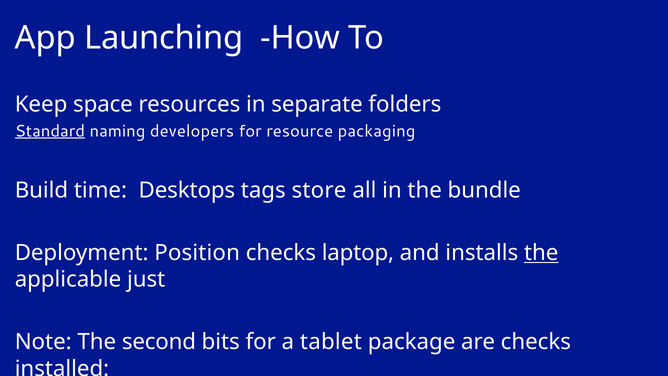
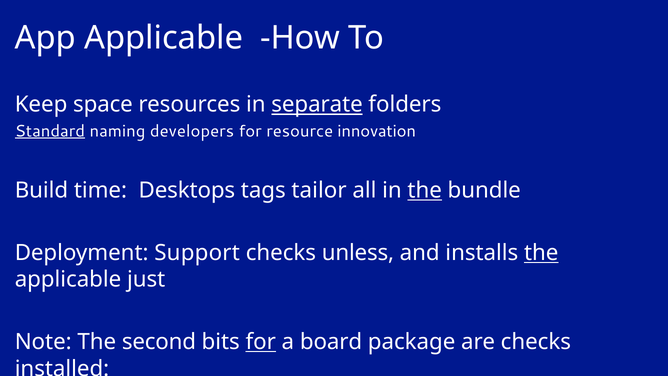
App Launching: Launching -> Applicable
separate underline: none -> present
packaging: packaging -> innovation
store: store -> tailor
the at (425, 190) underline: none -> present
Position: Position -> Support
laptop: laptop -> unless
for at (261, 342) underline: none -> present
tablet: tablet -> board
